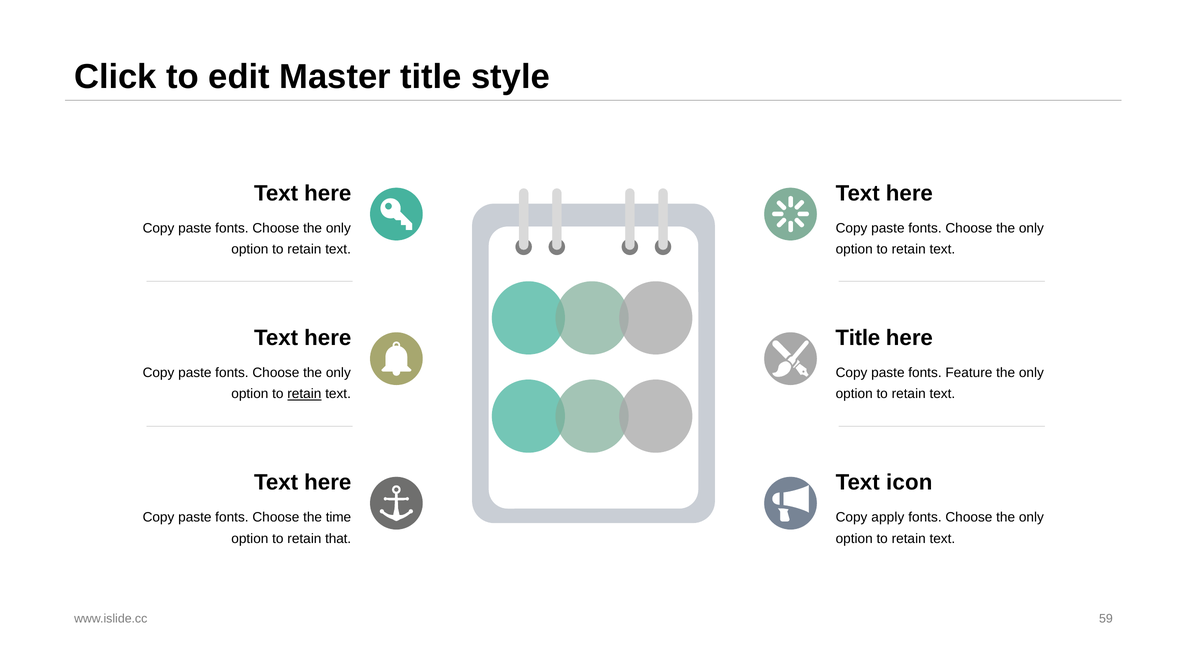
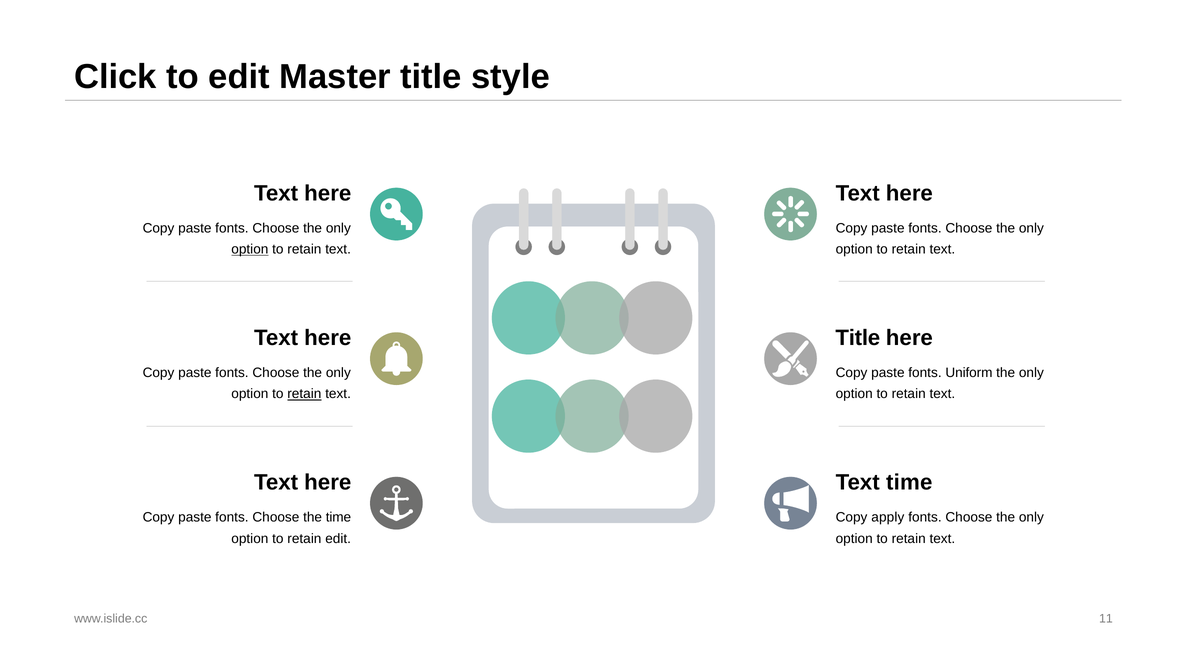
option at (250, 249) underline: none -> present
Feature: Feature -> Uniform
Text icon: icon -> time
retain that: that -> edit
59: 59 -> 11
